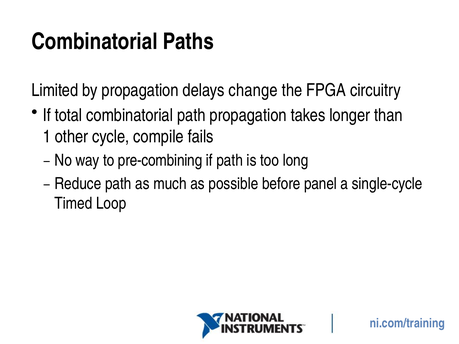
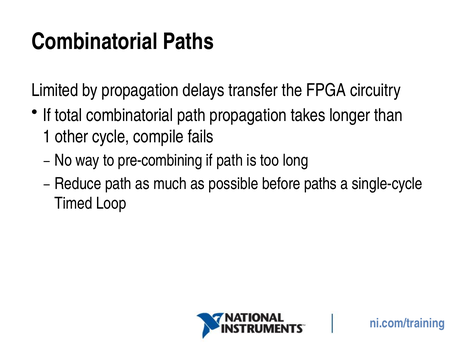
change: change -> transfer
before panel: panel -> paths
